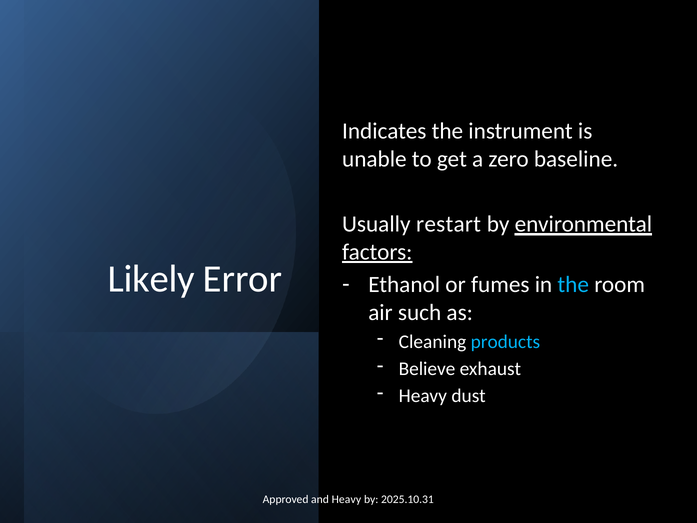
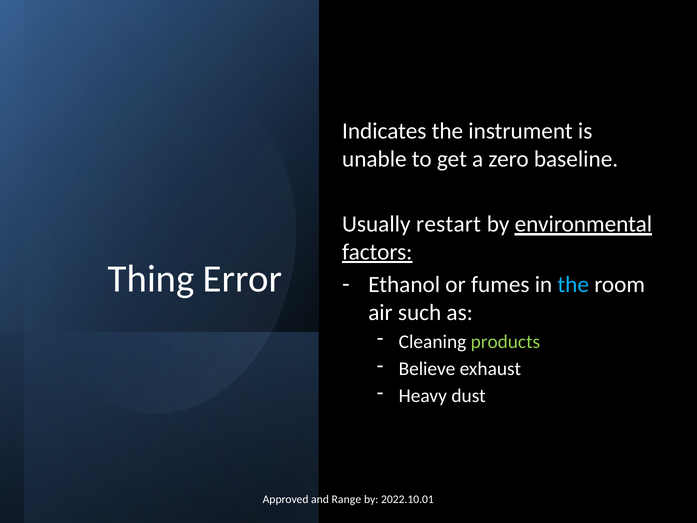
Likely: Likely -> Thing
products colour: light blue -> light green
and Heavy: Heavy -> Range
2025.10.31: 2025.10.31 -> 2022.10.01
